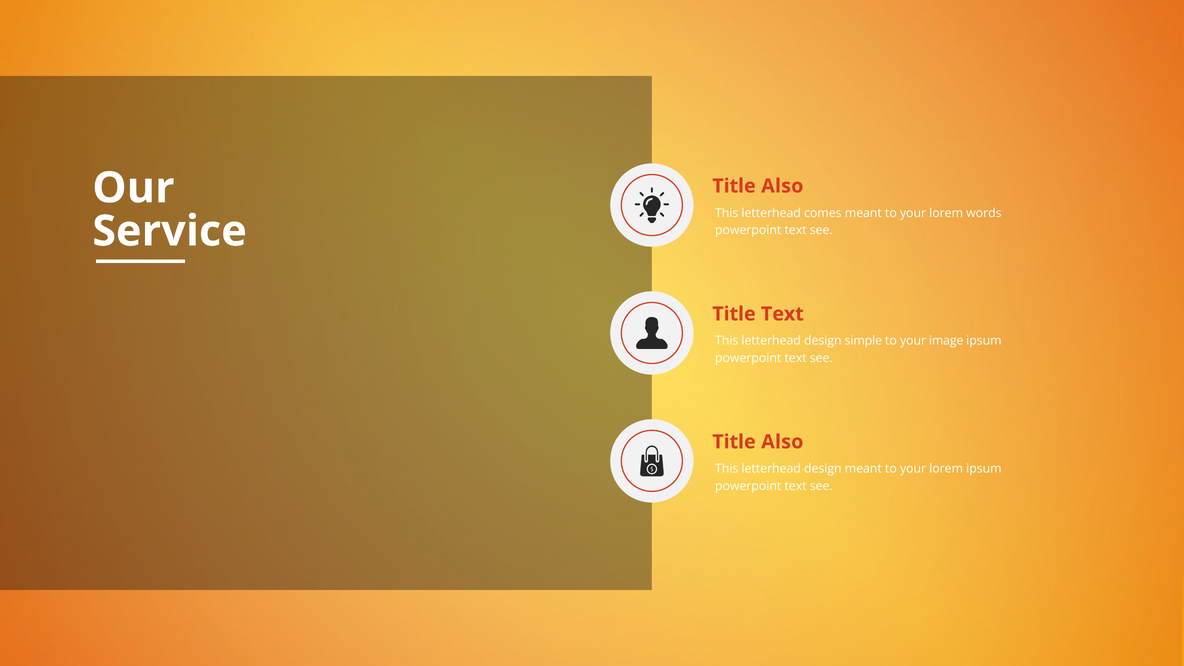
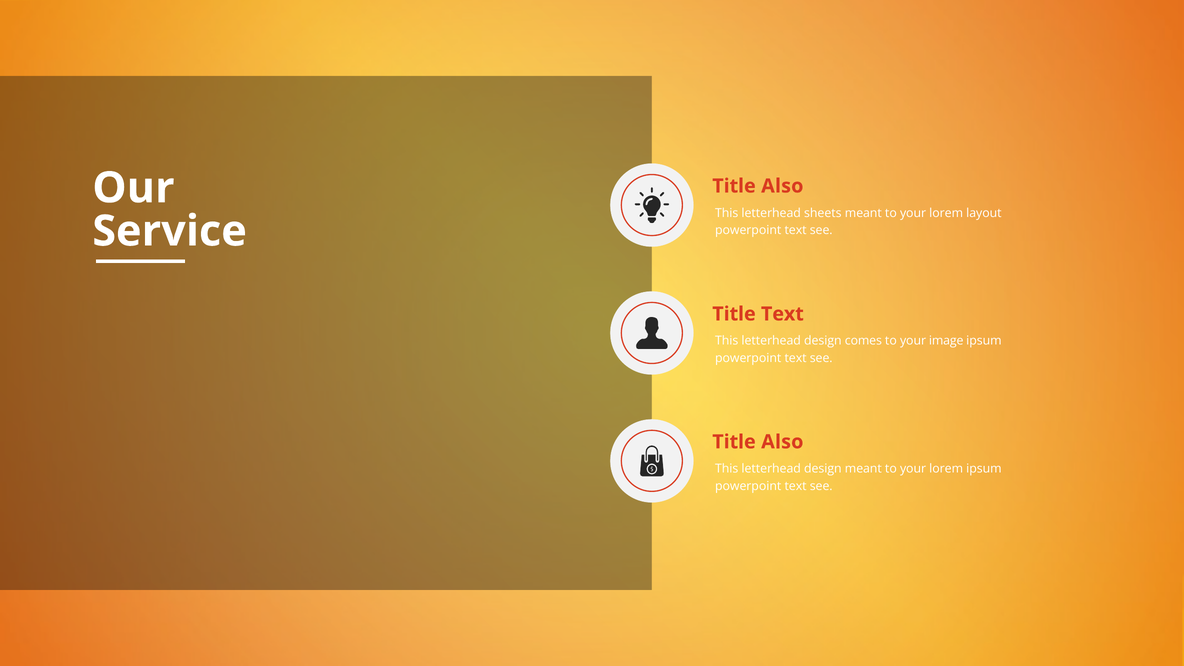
comes: comes -> sheets
words: words -> layout
simple: simple -> comes
